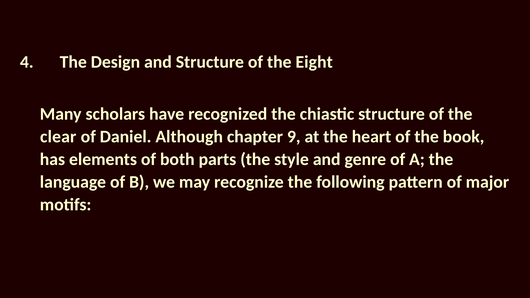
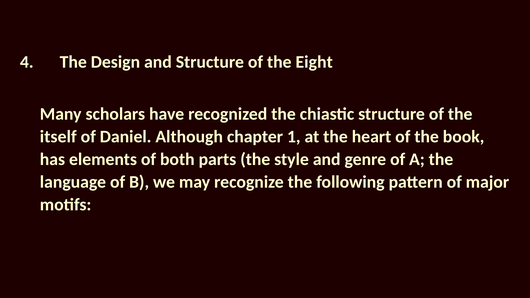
clear: clear -> itself
9: 9 -> 1
